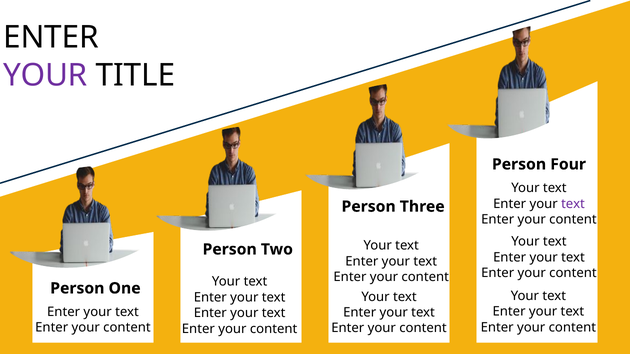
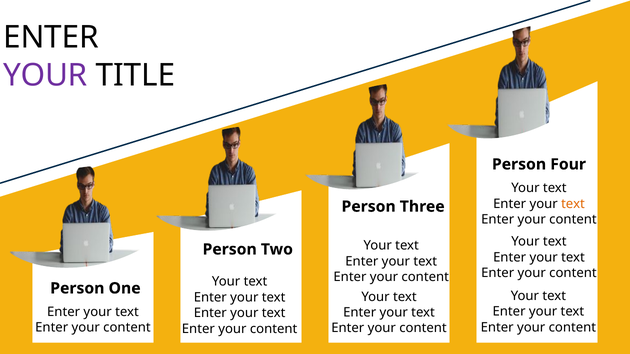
text at (573, 204) colour: purple -> orange
